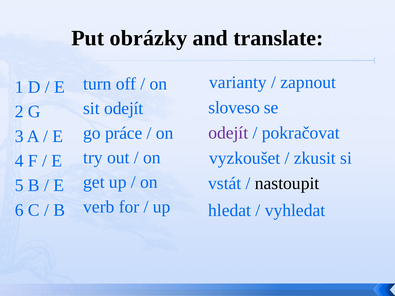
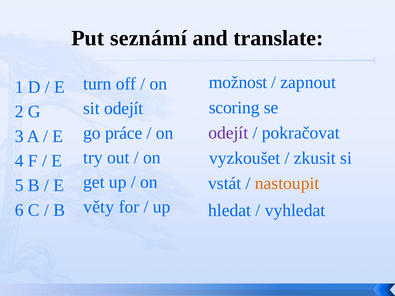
obrázky: obrázky -> seznámí
varianty: varianty -> možnost
sloveso: sloveso -> scoring
nastoupit colour: black -> orange
verb: verb -> věty
